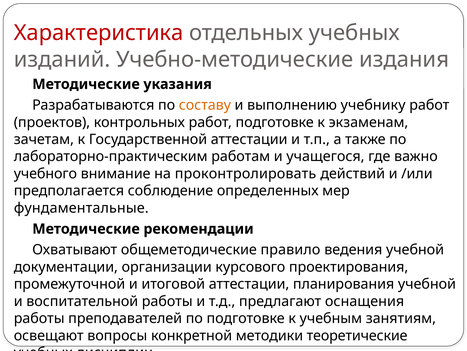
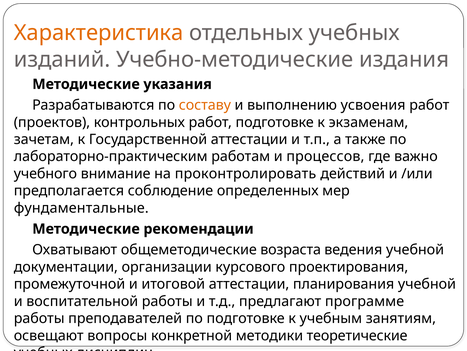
Характеристика colour: red -> orange
учебнику: учебнику -> усвоения
учащегося: учащегося -> процессов
правило: правило -> возраста
оснащения: оснащения -> программе
